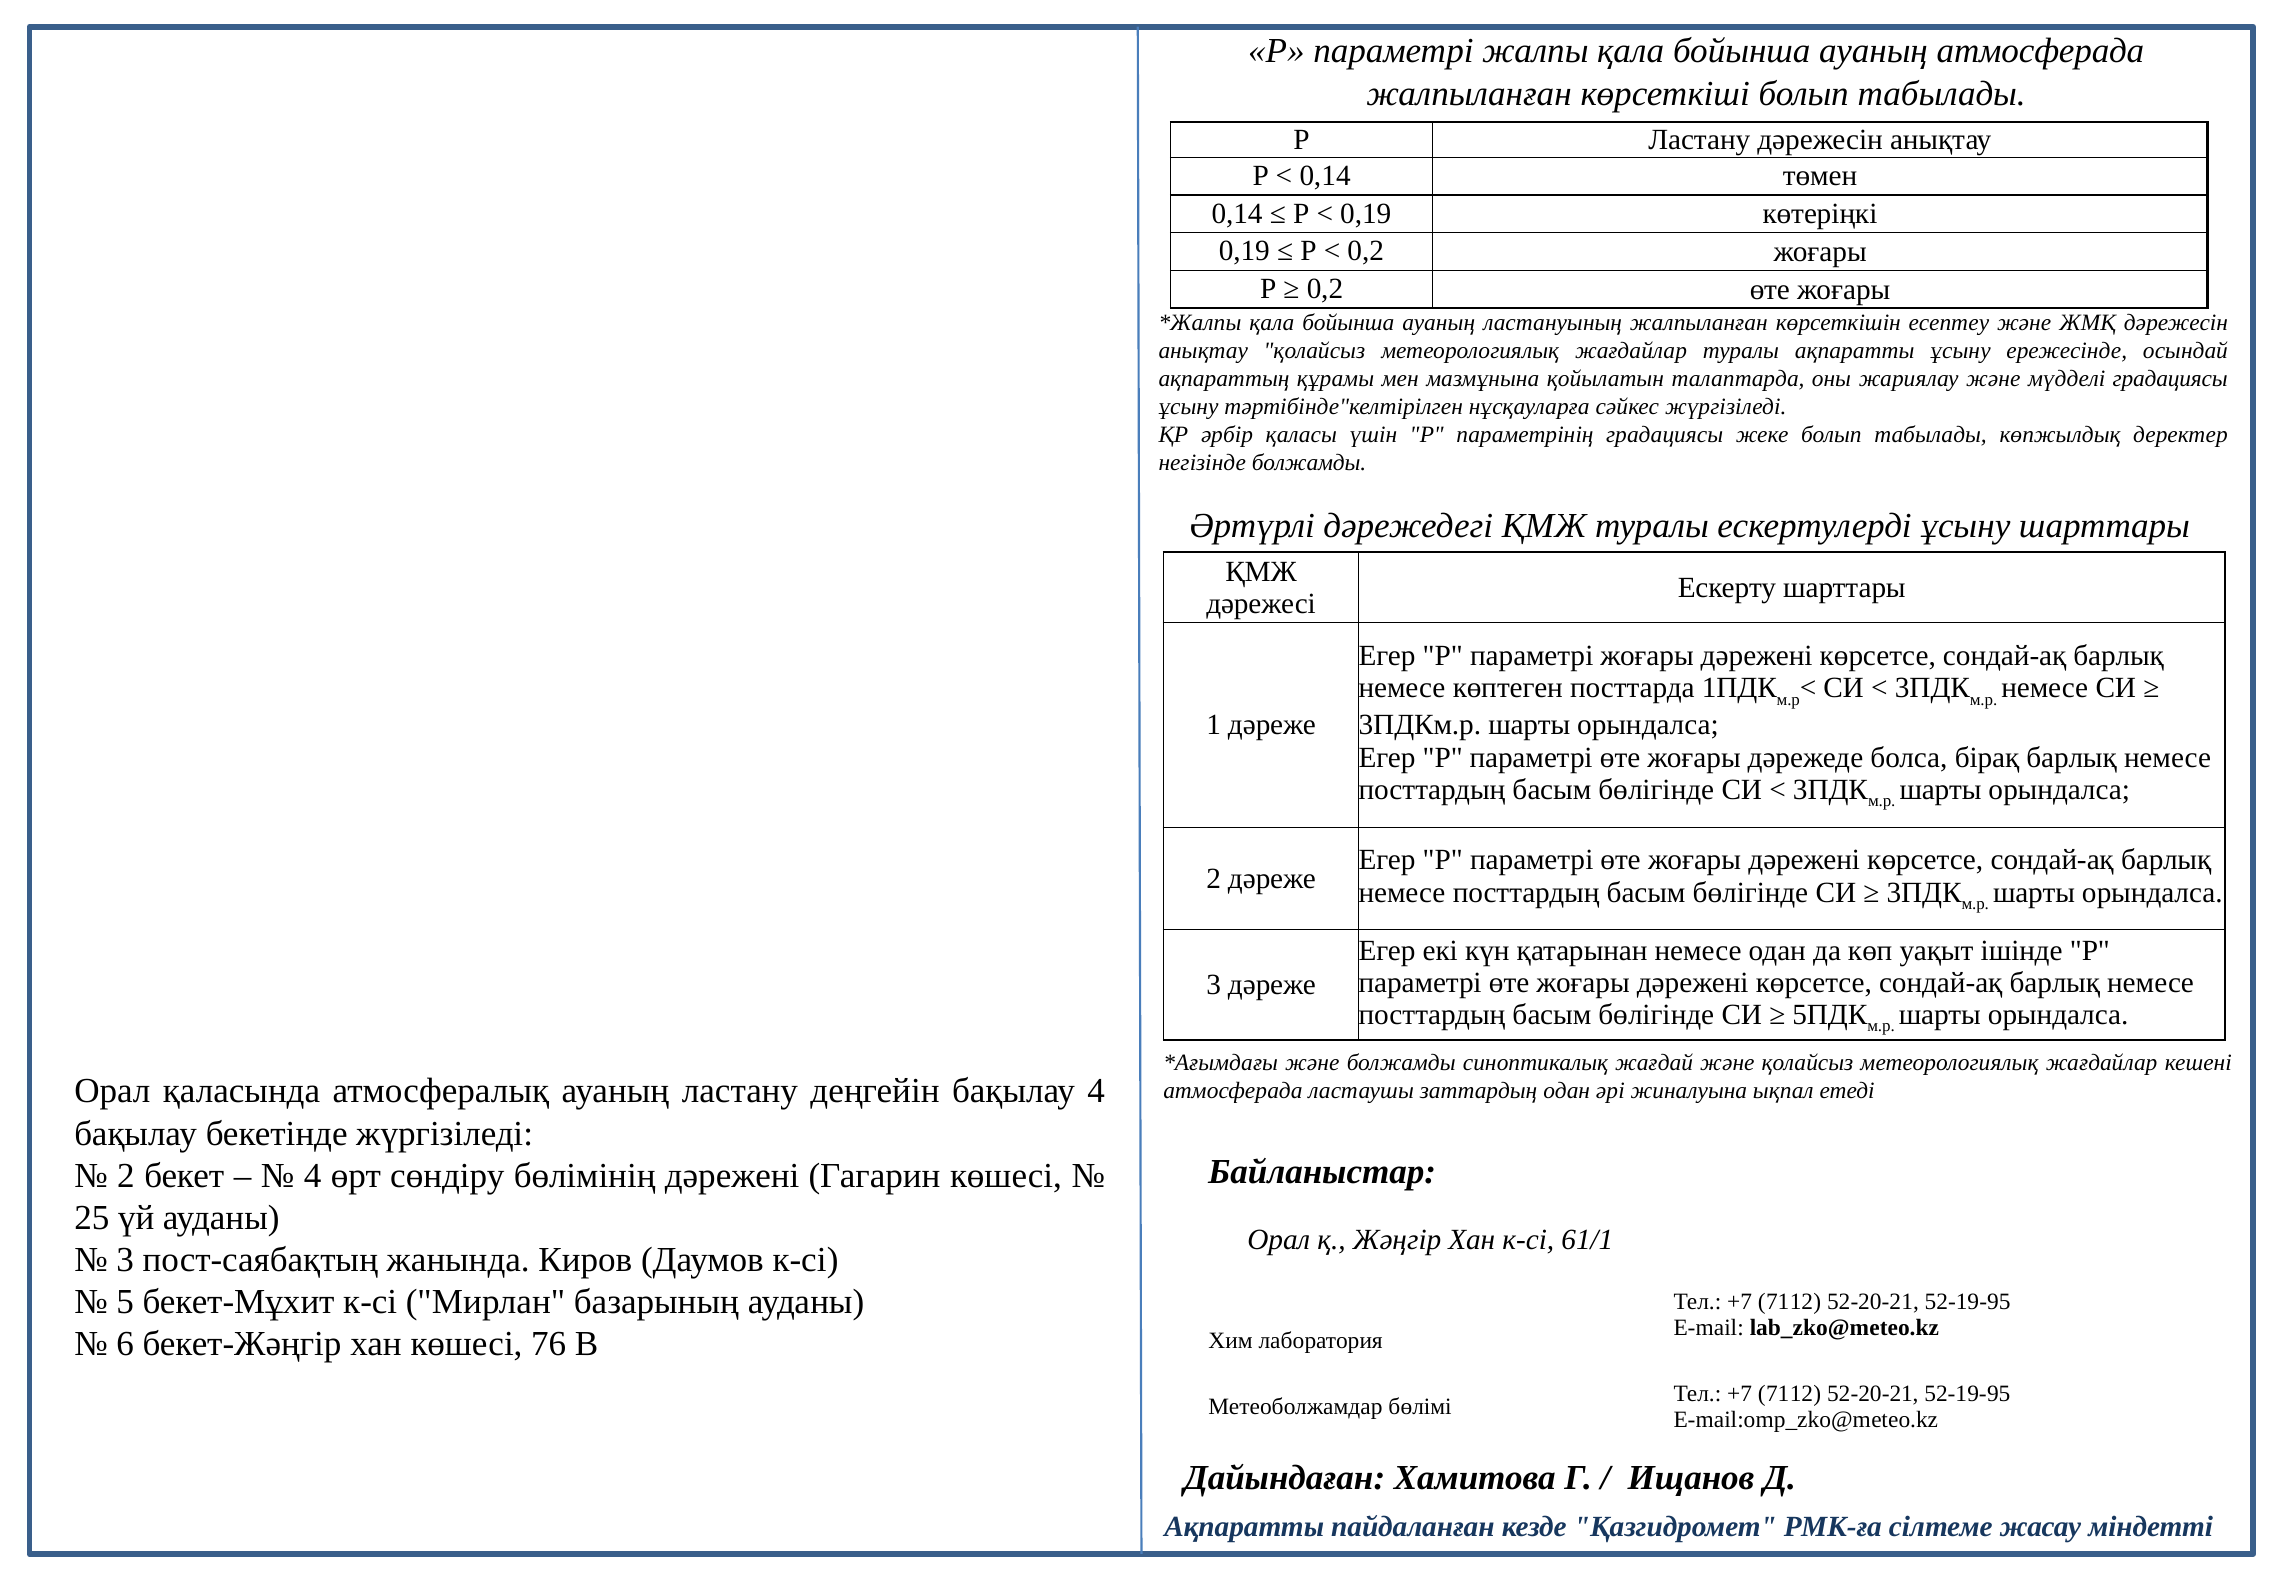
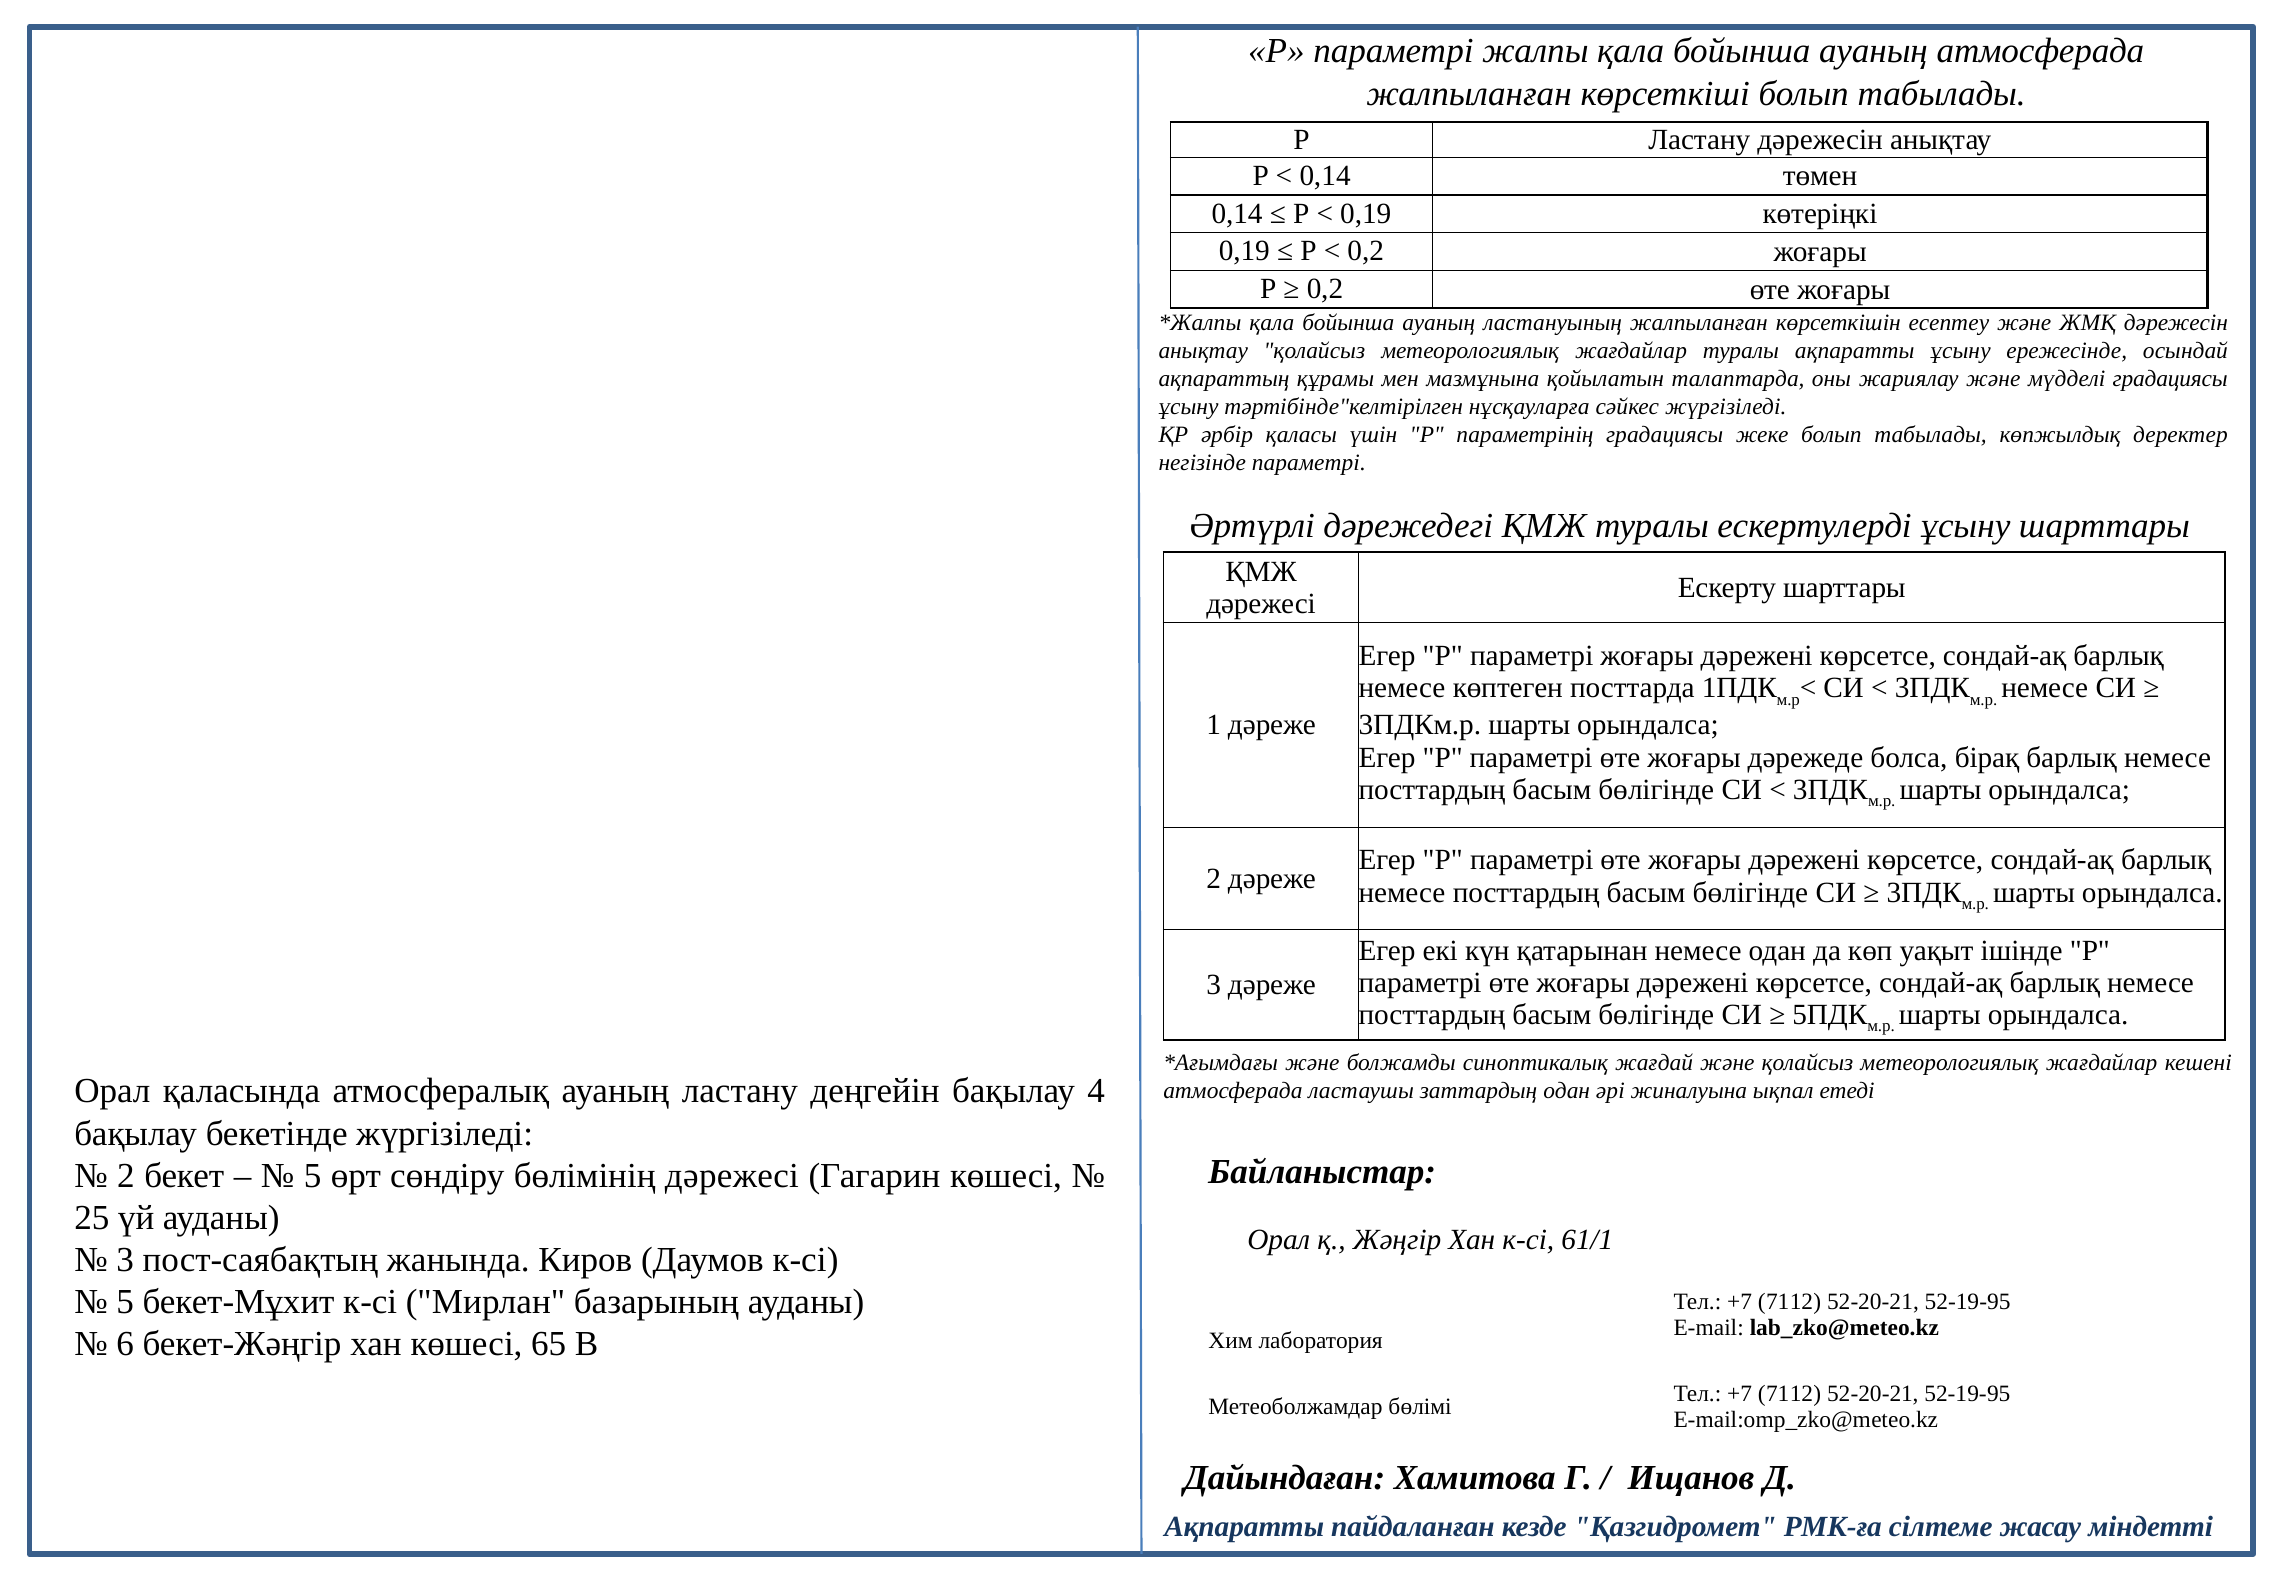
негізінде болжамды: болжамды -> параметрі
4 at (313, 1175): 4 -> 5
бөлімінің дәрежені: дәрежені -> дәрежесі
76: 76 -> 65
